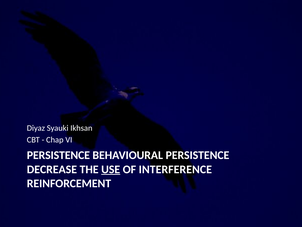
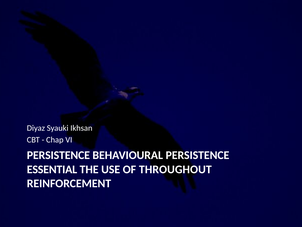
DECREASE: DECREASE -> ESSENTIAL
USE underline: present -> none
INTERFERENCE: INTERFERENCE -> THROUGHOUT
